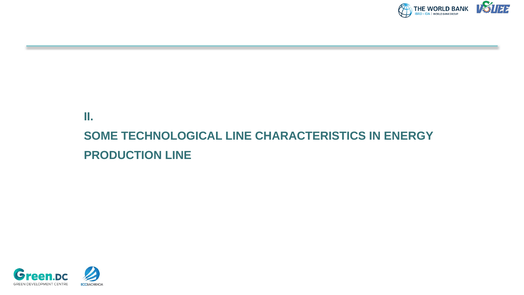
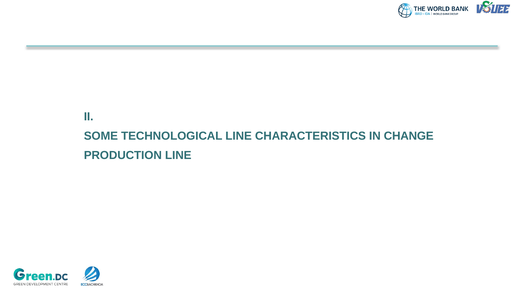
ENERGY: ENERGY -> CHANGE
